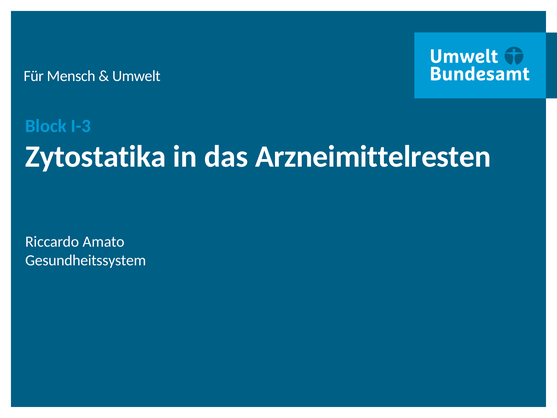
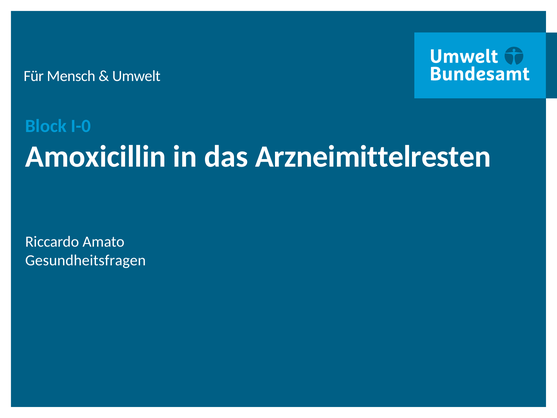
I-3: I-3 -> I-0
Zytostatika: Zytostatika -> Amoxicillin
Gesundheitssystem: Gesundheitssystem -> Gesundheitsfragen
